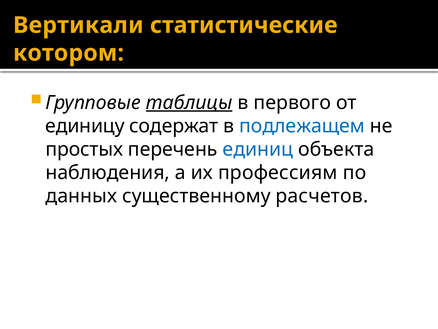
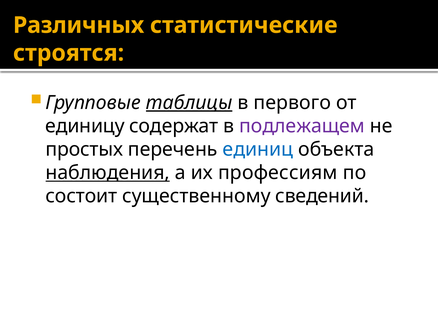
Вертикали: Вертикали -> Различных
котором: котором -> строятся
подлежащем colour: blue -> purple
наблюдения underline: none -> present
данных: данных -> состоит
расчетов: расчетов -> сведений
